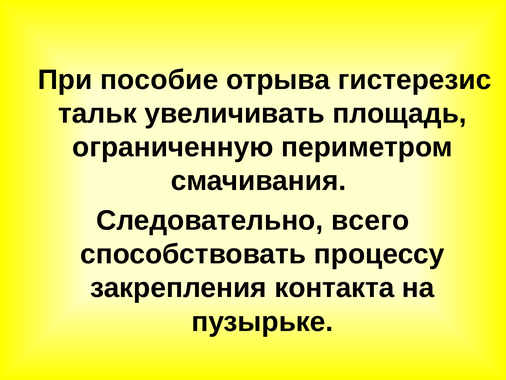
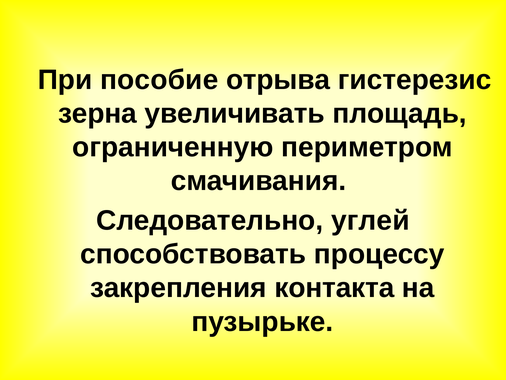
тальк: тальк -> зерна
всего: всего -> углей
